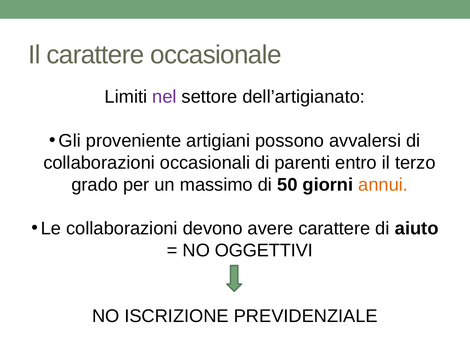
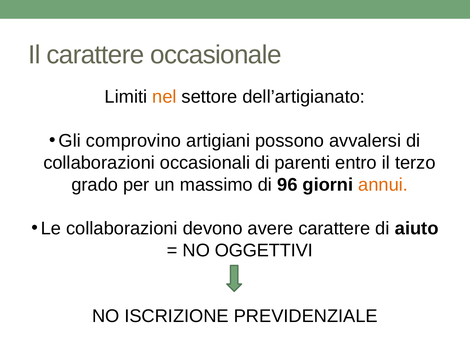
nel colour: purple -> orange
proveniente: proveniente -> comprovino
50: 50 -> 96
